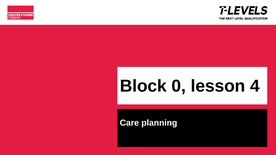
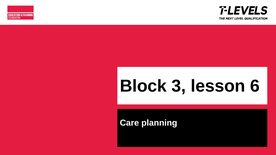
0: 0 -> 3
4: 4 -> 6
